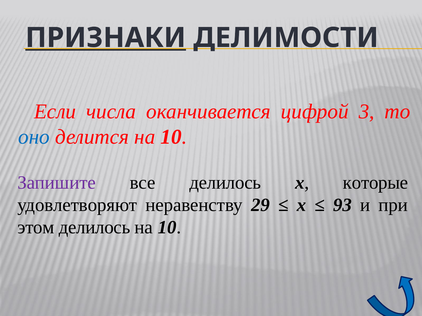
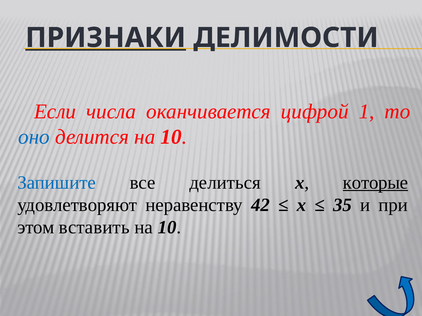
3: 3 -> 1
Запишите colour: purple -> blue
все делилось: делилось -> делиться
которые underline: none -> present
29: 29 -> 42
93: 93 -> 35
этом делилось: делилось -> вставить
